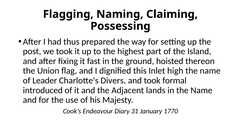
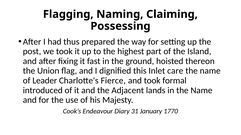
high: high -> care
Divers: Divers -> Fierce
